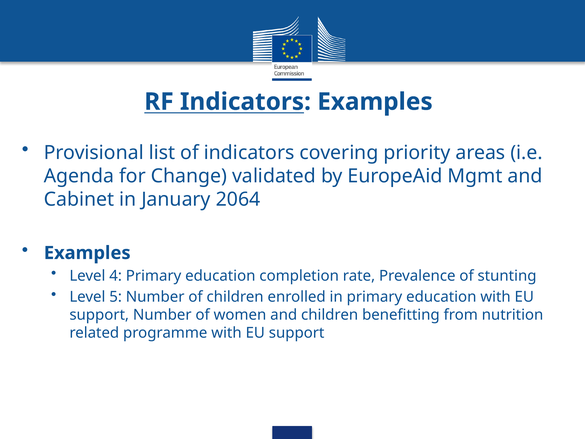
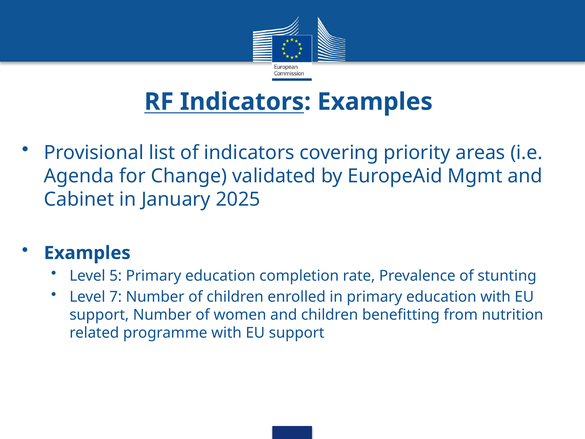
2064: 2064 -> 2025
4: 4 -> 5
5: 5 -> 7
